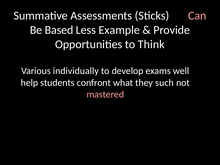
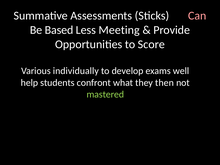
Example: Example -> Meeting
Think: Think -> Score
such: such -> then
mastered colour: pink -> light green
